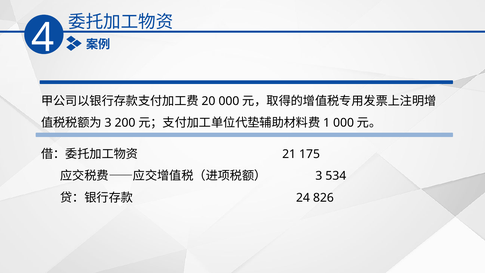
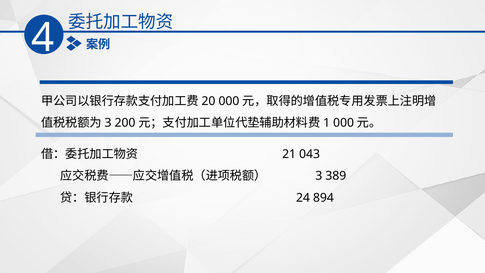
175: 175 -> 043
534: 534 -> 389
826: 826 -> 894
